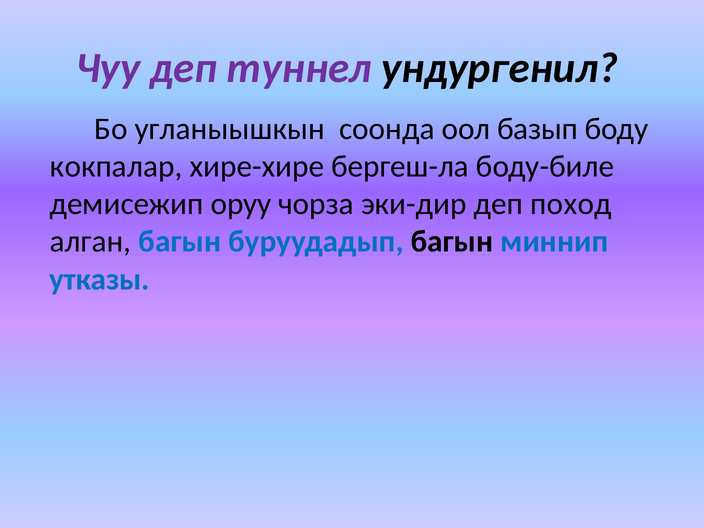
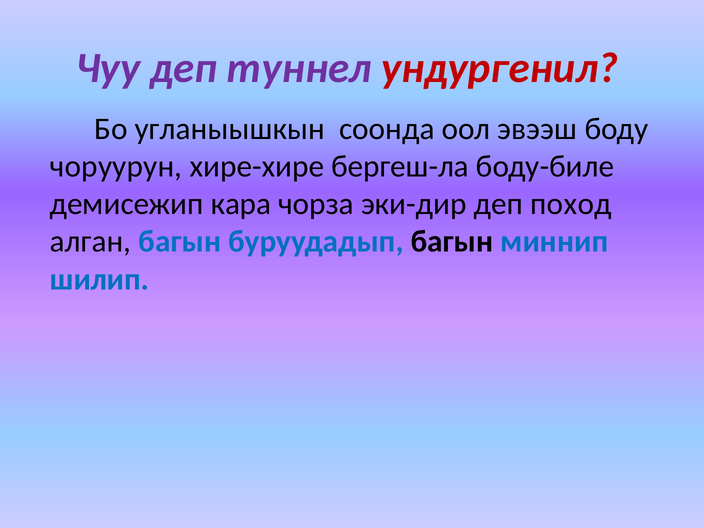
ундургенил colour: black -> red
базып: базып -> эвээш
кокпалар: кокпалар -> чоруурун
оруу: оруу -> кара
утказы: утказы -> шилип
